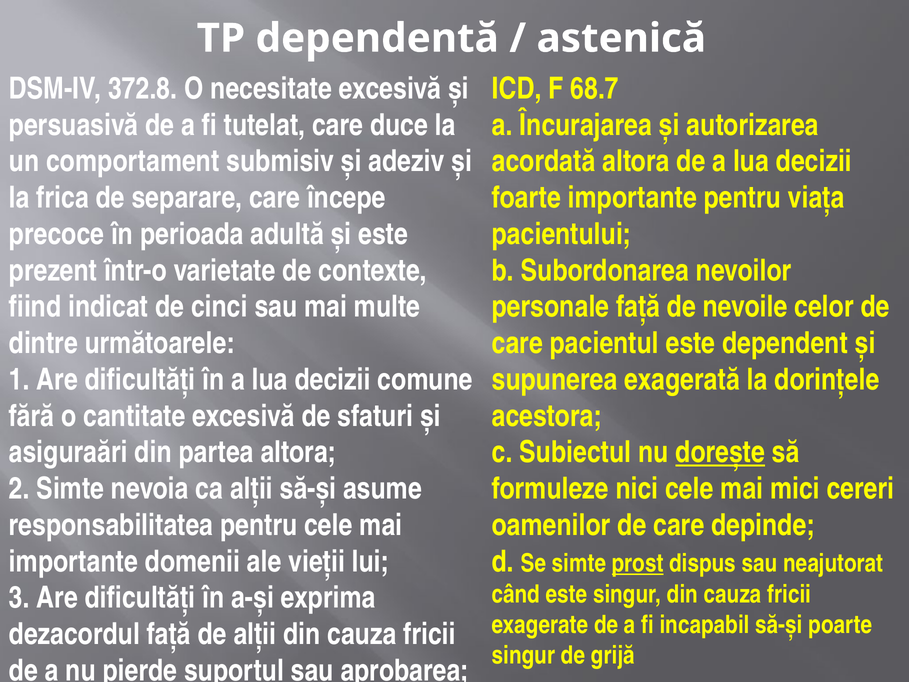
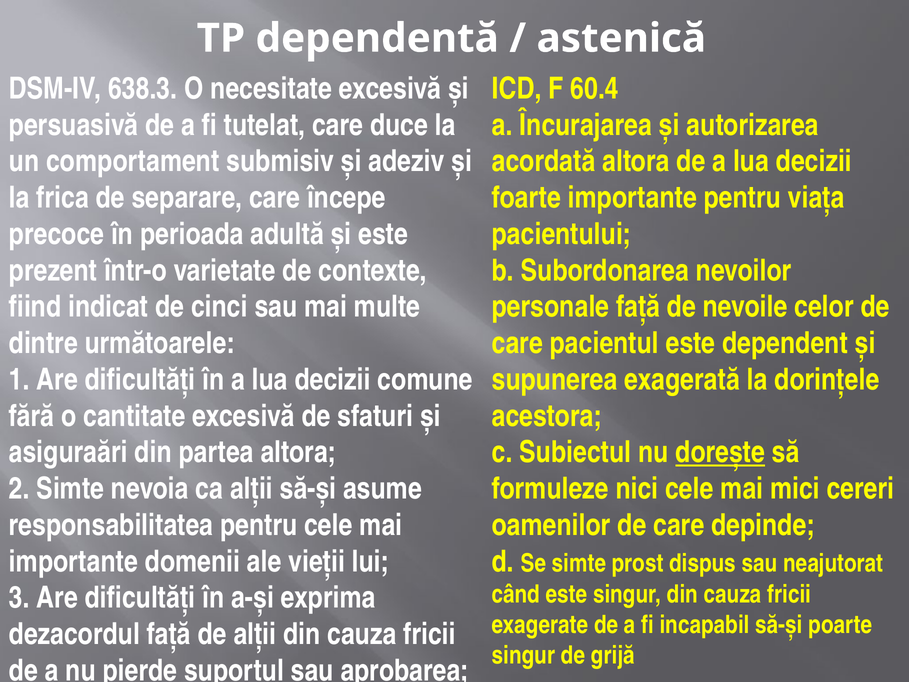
372.8: 372.8 -> 638.3
68.7: 68.7 -> 60.4
prost underline: present -> none
